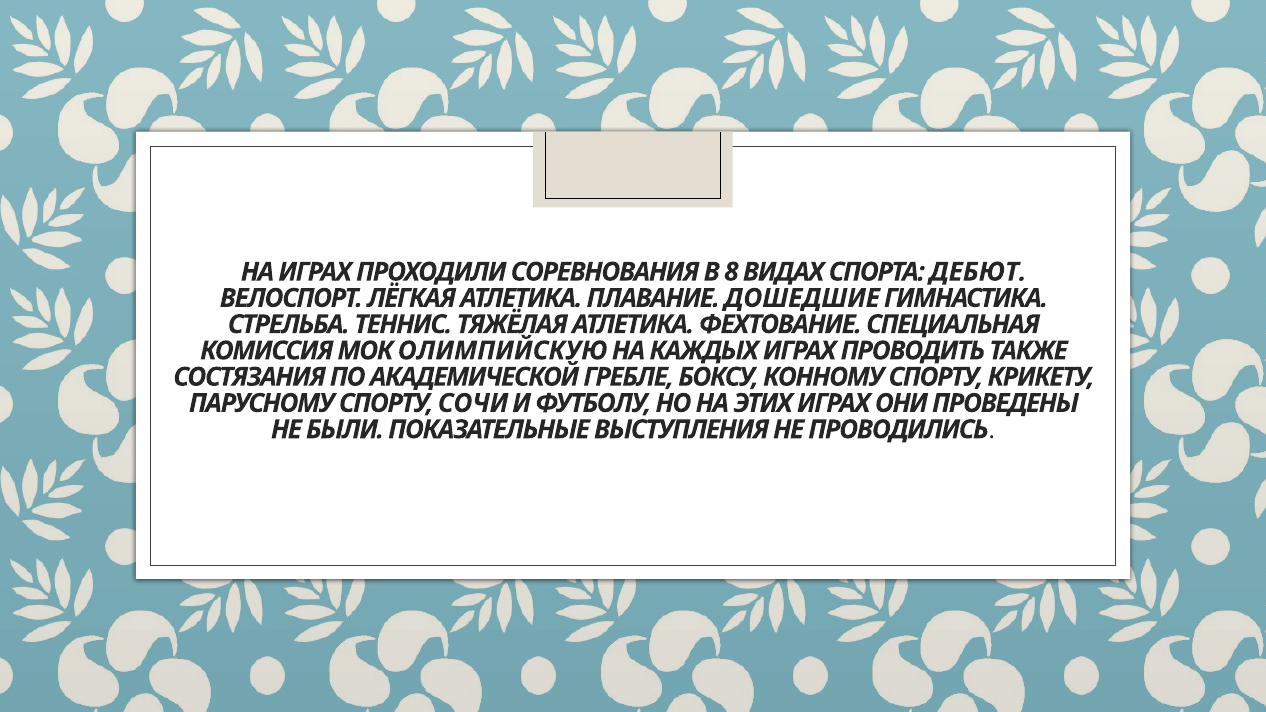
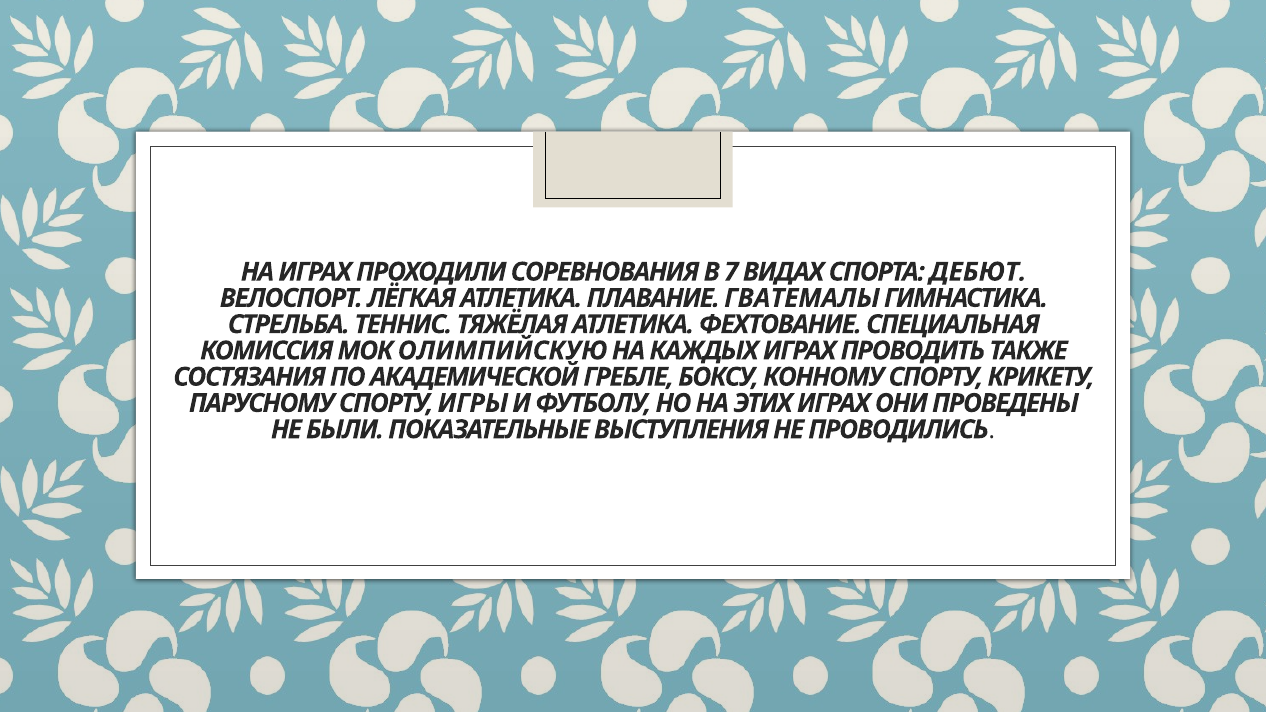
8: 8 -> 7
ДОШЕДШИЕ: ДОШЕДШИЕ -> ГВАТЕМАЛЫ
СОЧИ: СОЧИ -> ИГРЫ
